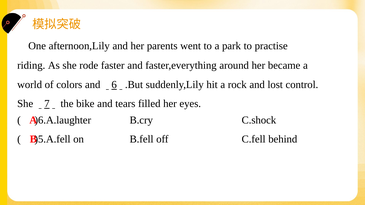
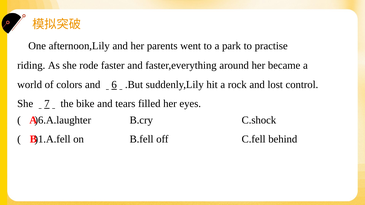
)5.A.fell: )5.A.fell -> )1.A.fell
